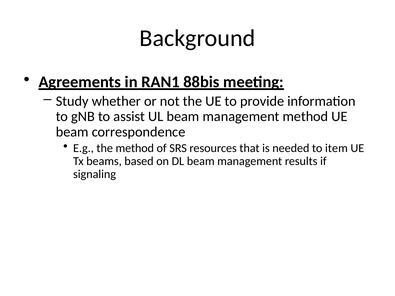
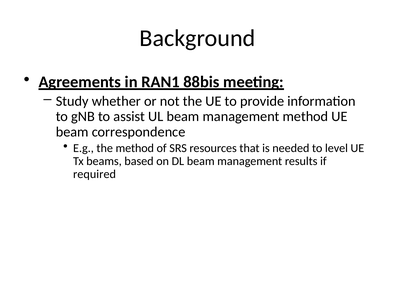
item: item -> level
signaling: signaling -> required
